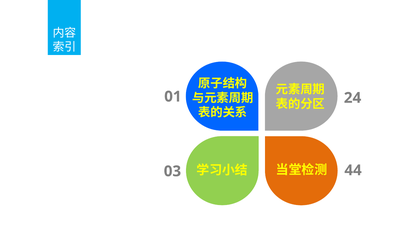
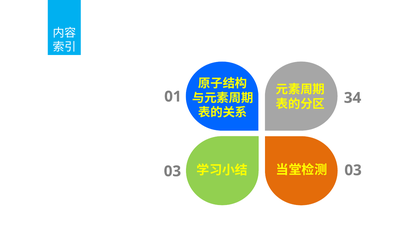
24: 24 -> 34
03 44: 44 -> 03
